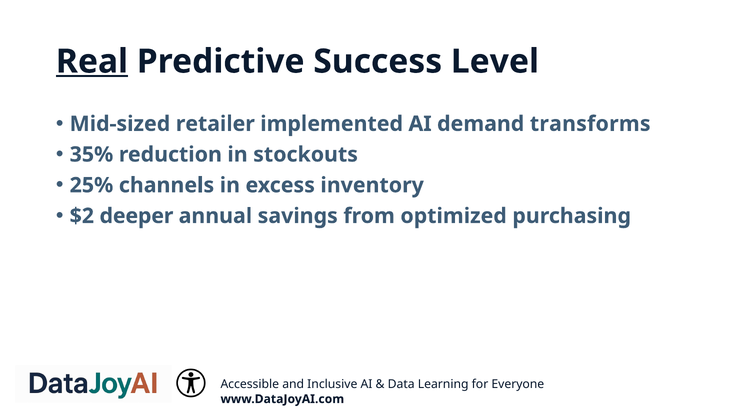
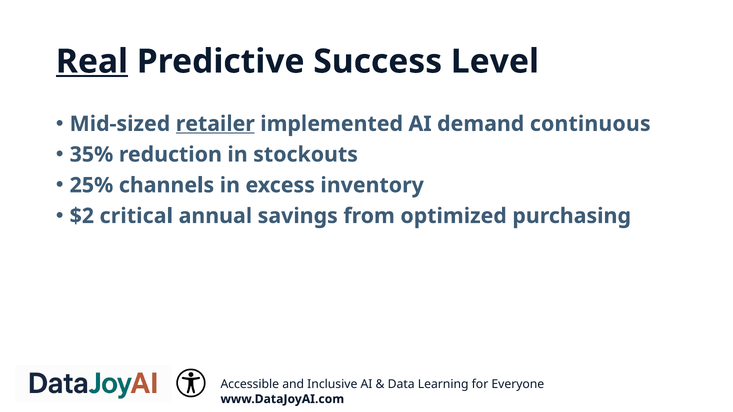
retailer underline: none -> present
transforms: transforms -> continuous
deeper: deeper -> critical
